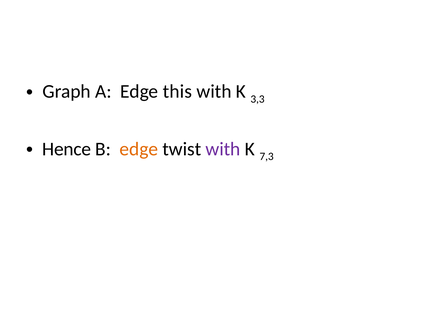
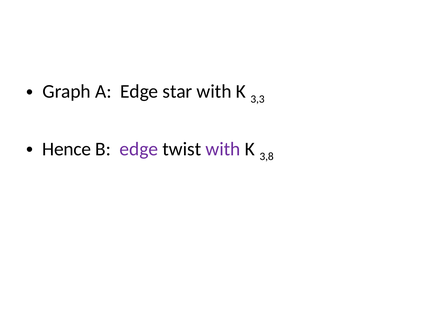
this: this -> star
edge at (139, 149) colour: orange -> purple
7,3: 7,3 -> 3,8
